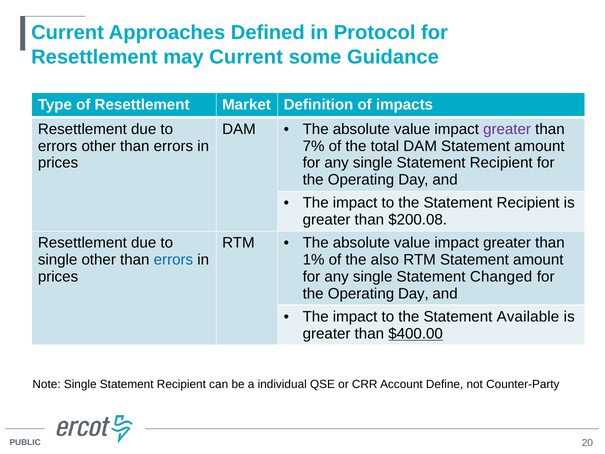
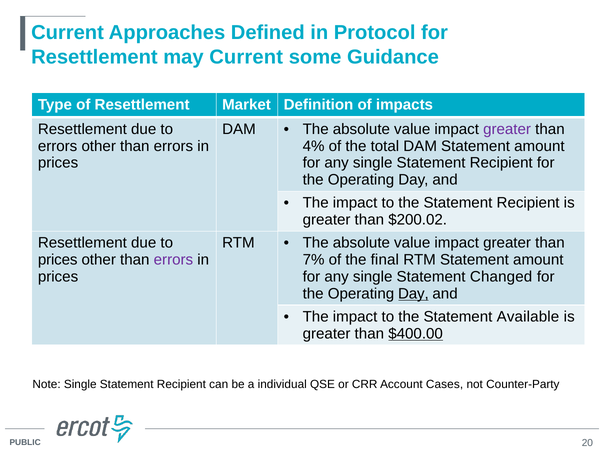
7%: 7% -> 4%
$200.08: $200.08 -> $200.02
single at (58, 260): single -> prices
errors at (173, 260) colour: blue -> purple
1%: 1% -> 7%
also: also -> final
Day at (413, 294) underline: none -> present
Define: Define -> Cases
